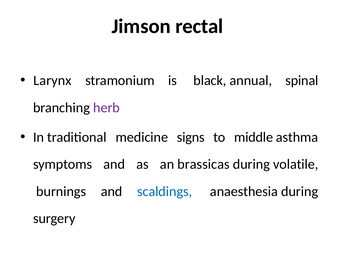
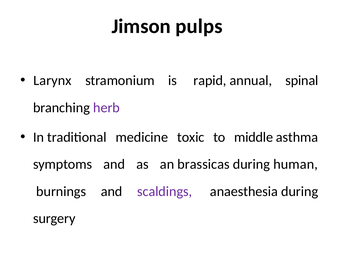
rectal: rectal -> pulps
black: black -> rapid
signs: signs -> toxic
volatile: volatile -> human
scaldings colour: blue -> purple
